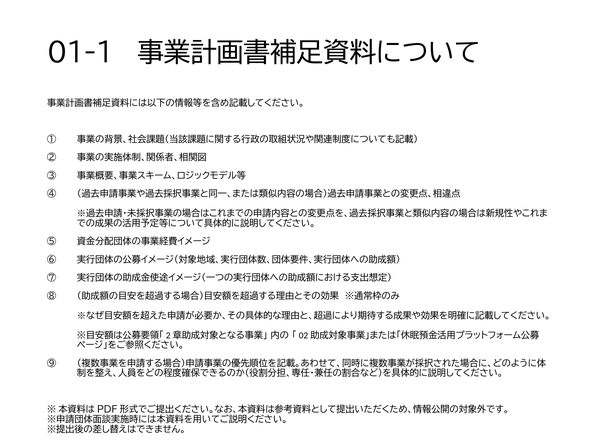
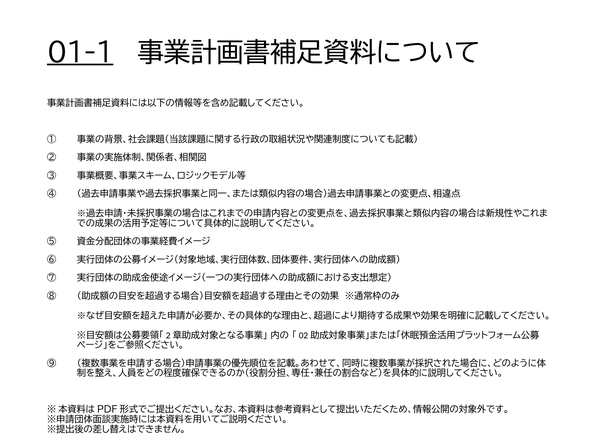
01-1 underline: none -> present
